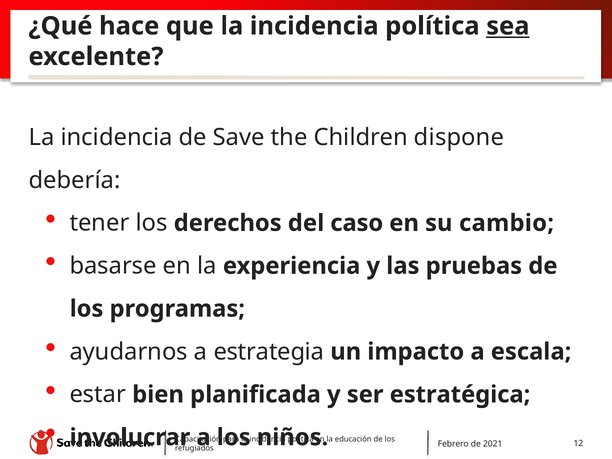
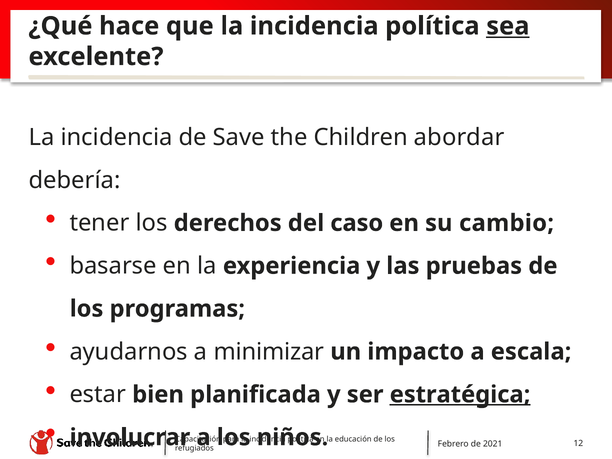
dispone: dispone -> abordar
estrategia: estrategia -> minimizar
estratégica underline: none -> present
